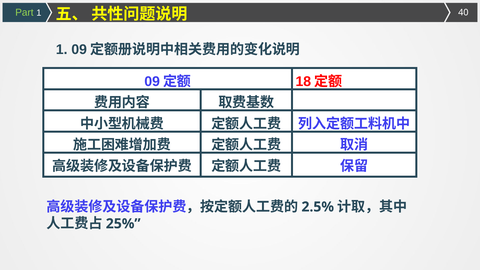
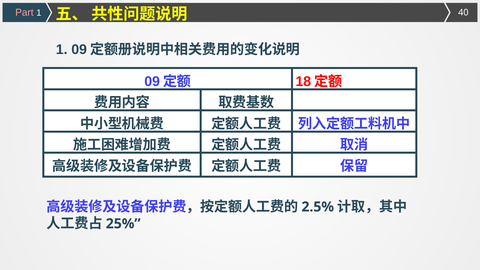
Part colour: light green -> pink
